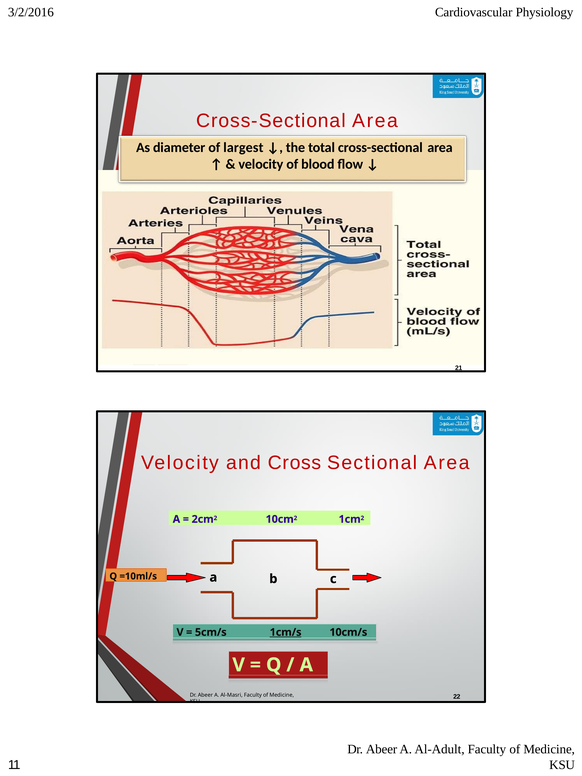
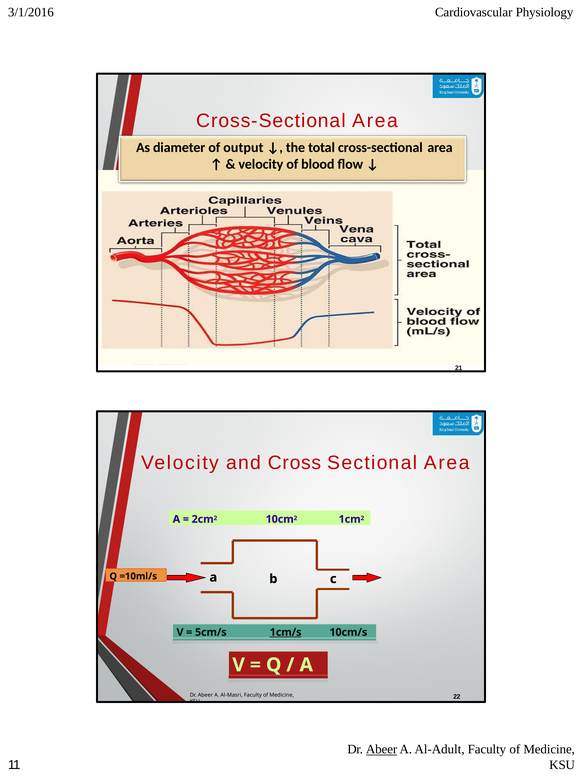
3/2/2016: 3/2/2016 -> 3/1/2016
largest: largest -> output
Abeer at (382, 749) underline: none -> present
